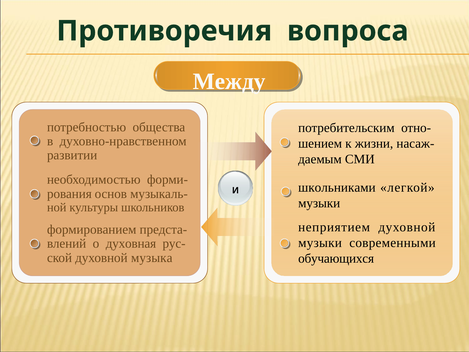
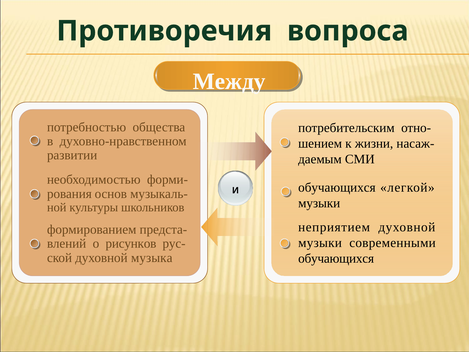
школьниками at (337, 188): школьниками -> обучающихся
духовная: духовная -> рисунков
